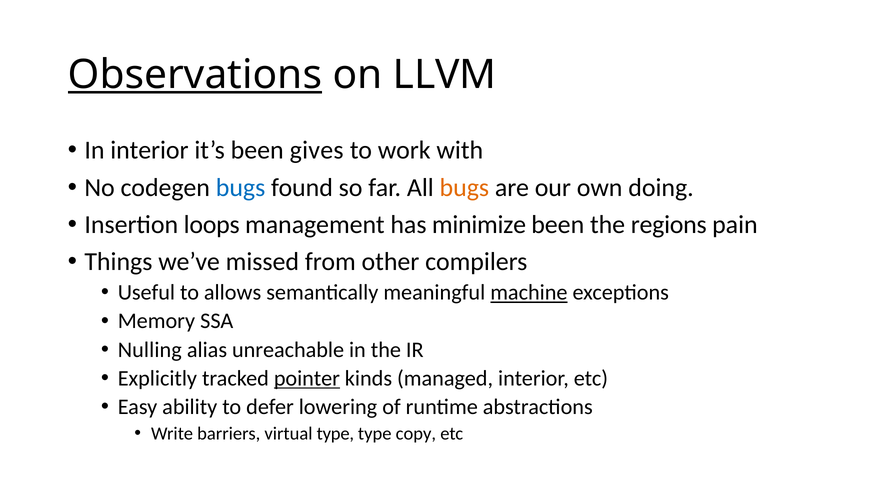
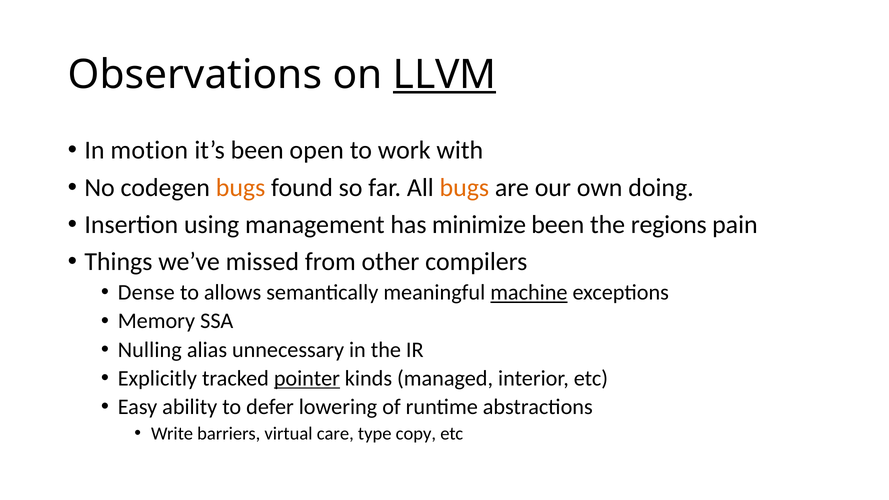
Observations underline: present -> none
LLVM underline: none -> present
In interior: interior -> motion
gives: gives -> open
bugs at (241, 187) colour: blue -> orange
loops: loops -> using
Useful: Useful -> Dense
unreachable: unreachable -> unnecessary
virtual type: type -> care
